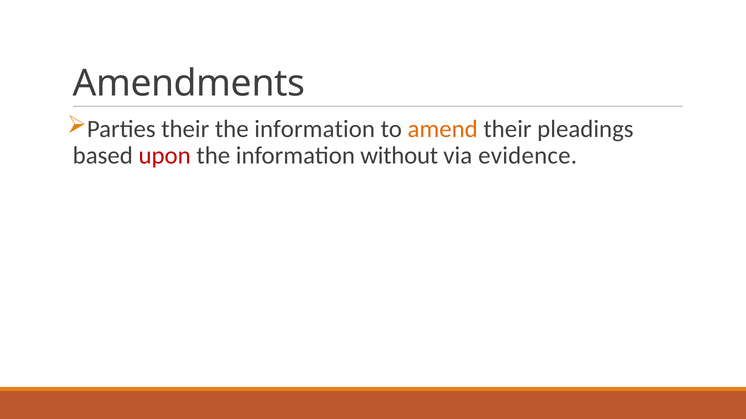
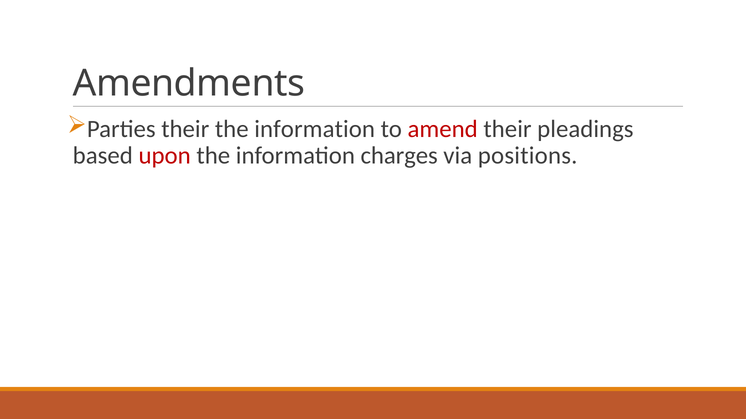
amend colour: orange -> red
without: without -> charges
evidence: evidence -> positions
